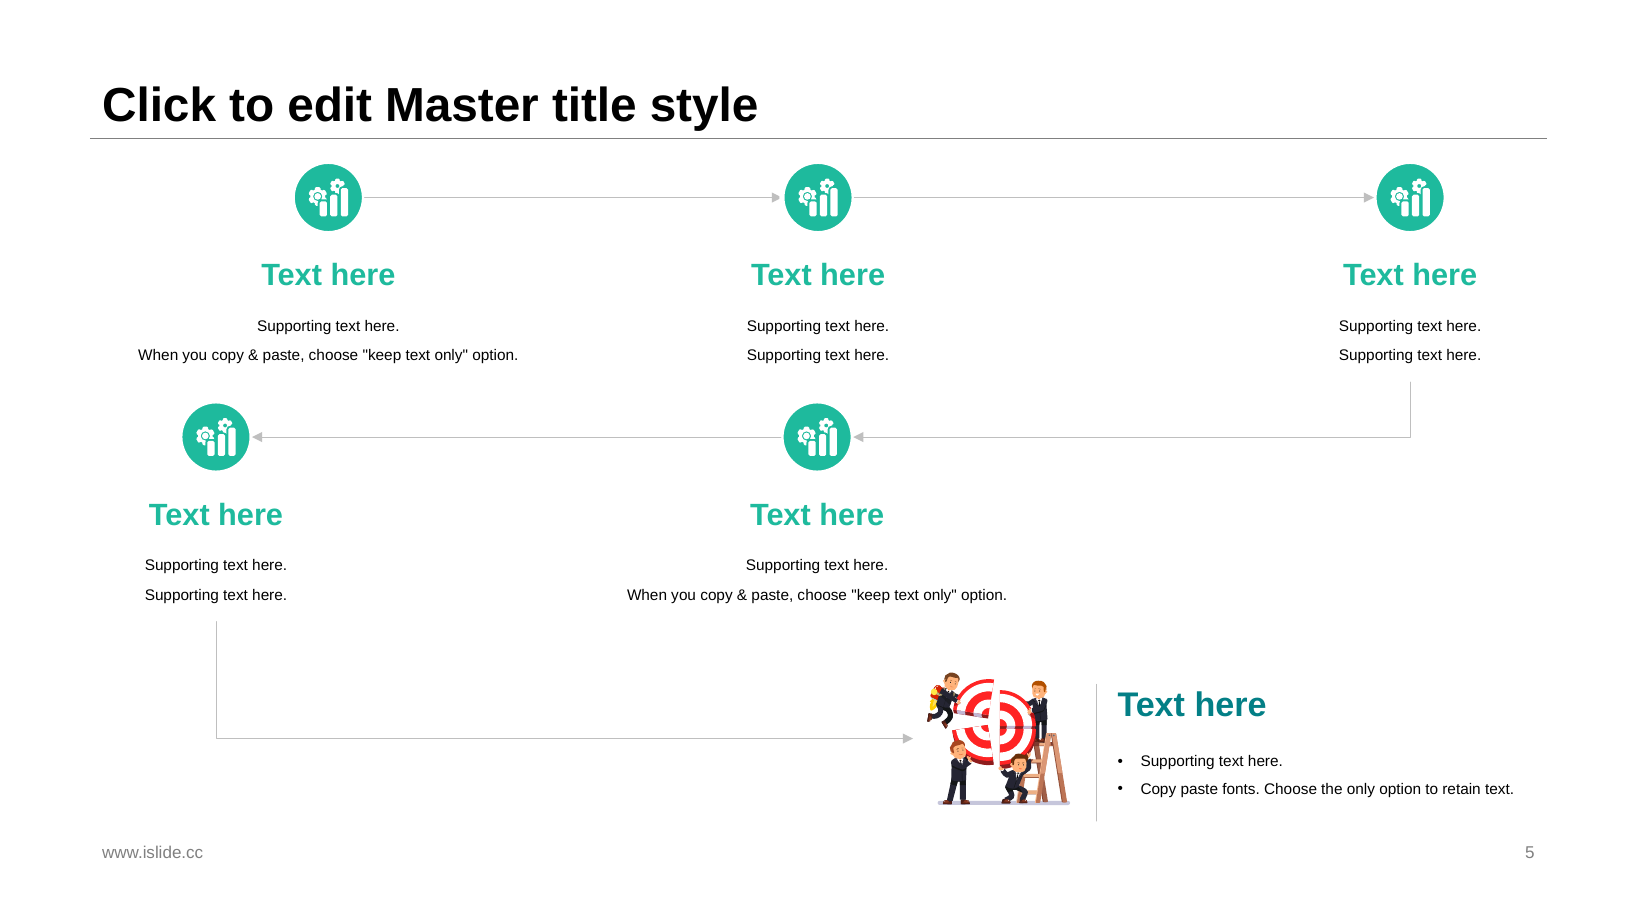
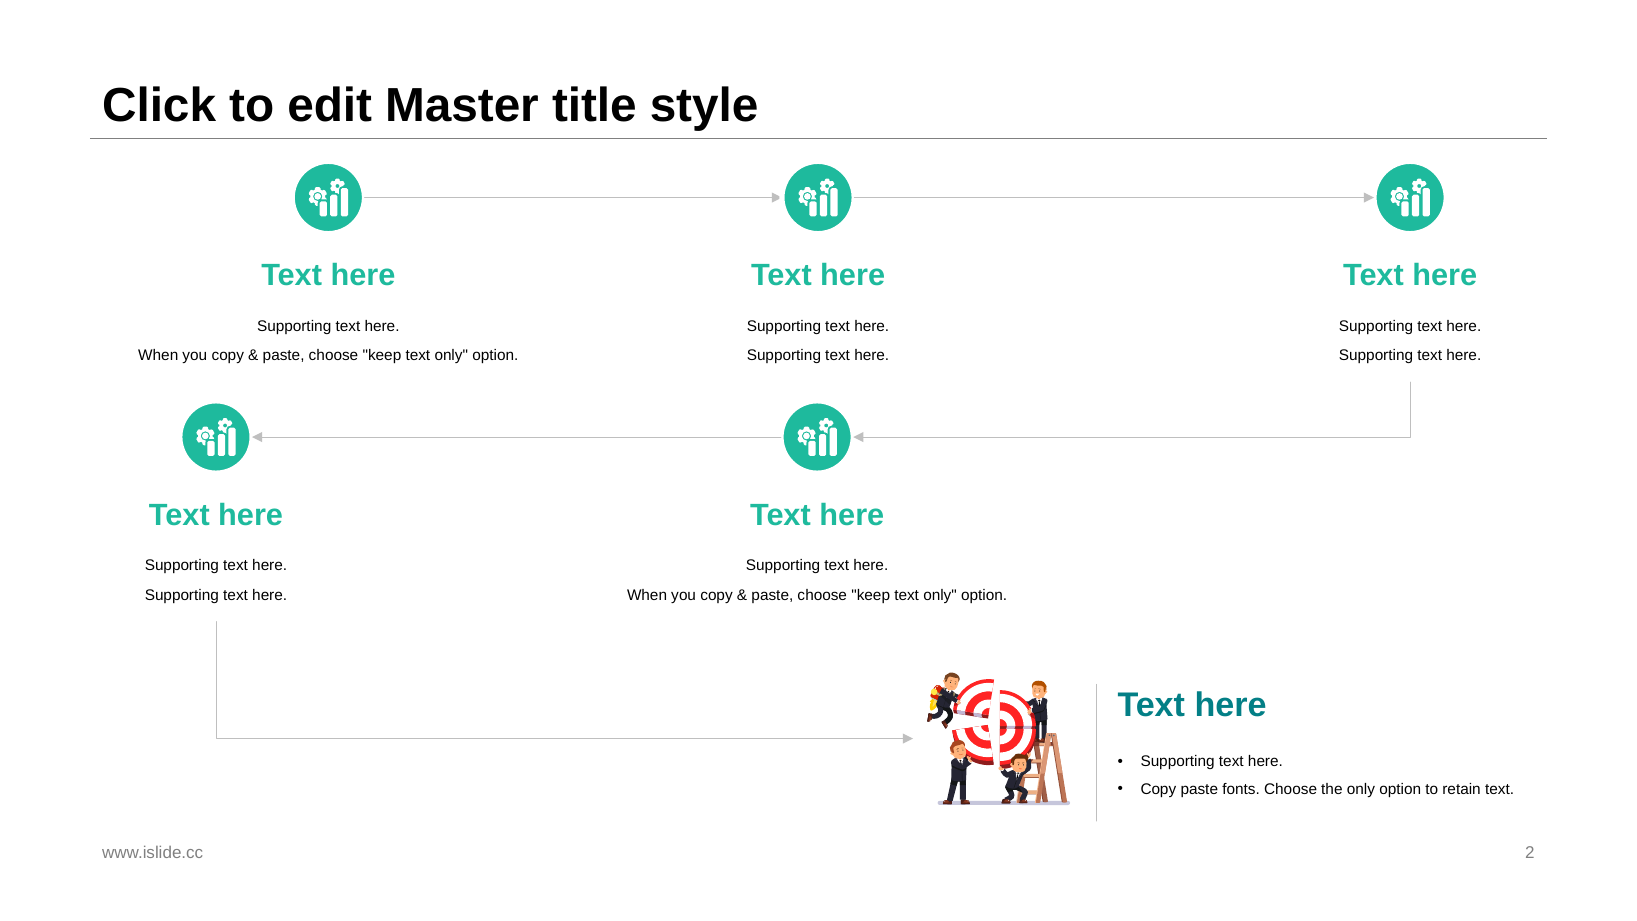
5: 5 -> 2
